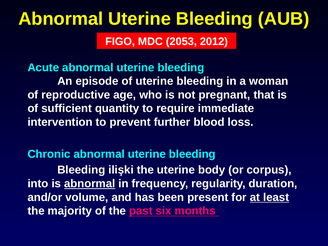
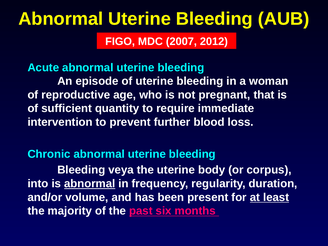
2053: 2053 -> 2007
ilişki: ilişki -> veya
